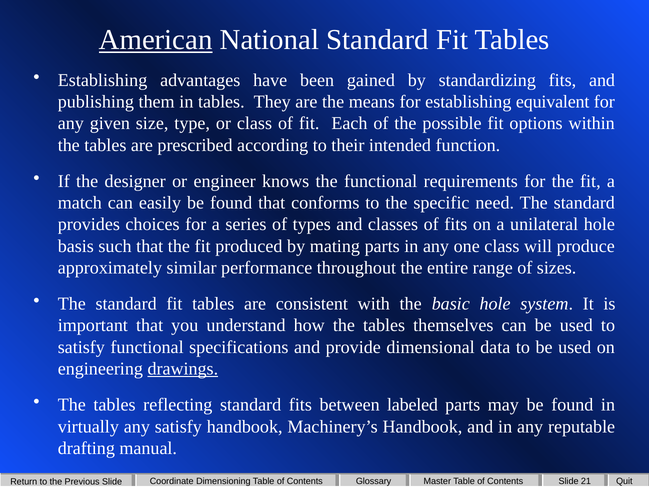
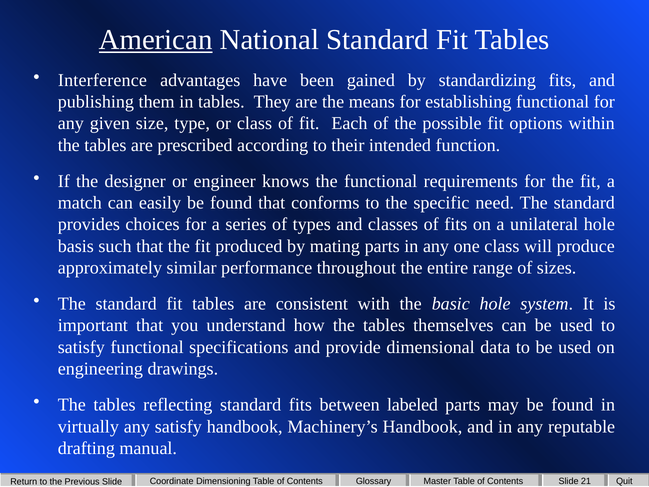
Establishing at (103, 80): Establishing -> Interference
establishing equivalent: equivalent -> functional
drawings underline: present -> none
